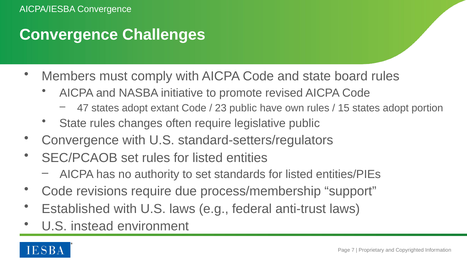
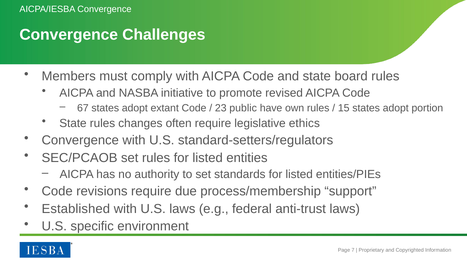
47: 47 -> 67
legislative public: public -> ethics
instead: instead -> specific
